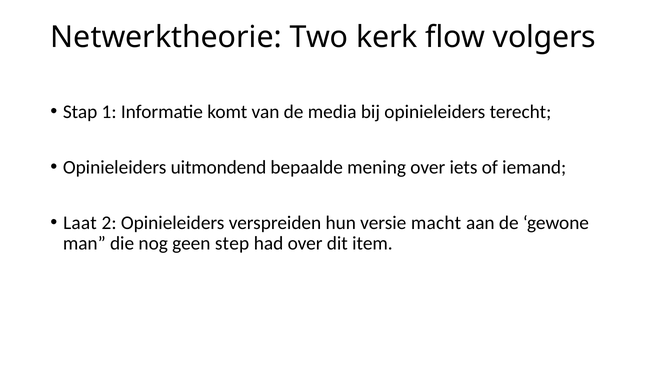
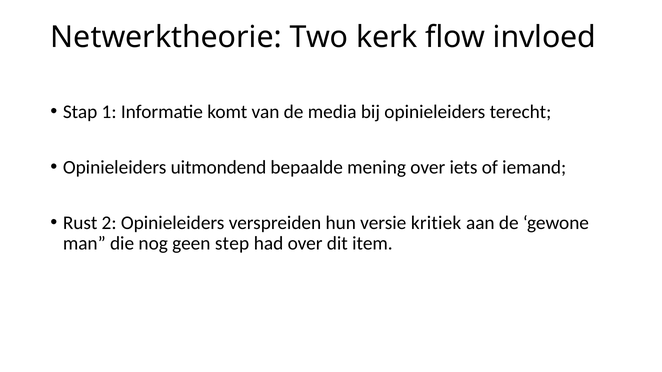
volgers: volgers -> invloed
Laat: Laat -> Rust
macht: macht -> kritiek
